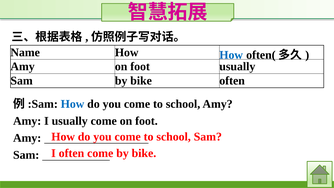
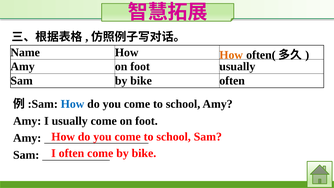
How at (231, 55) colour: blue -> orange
